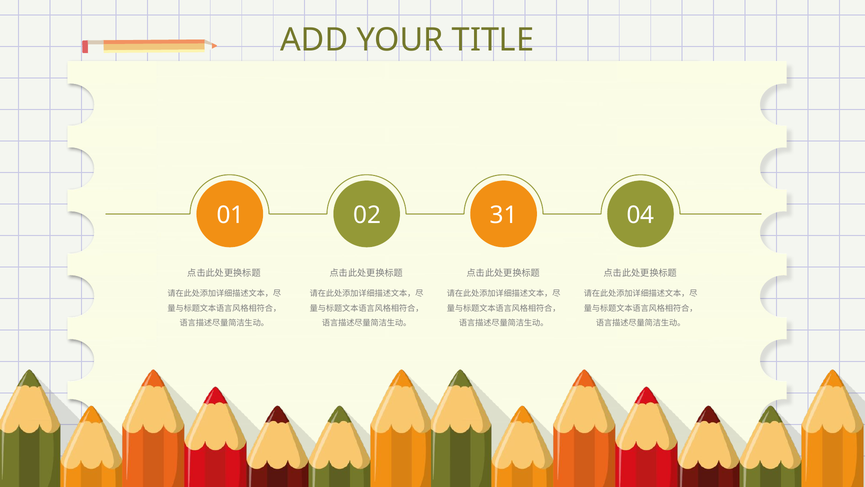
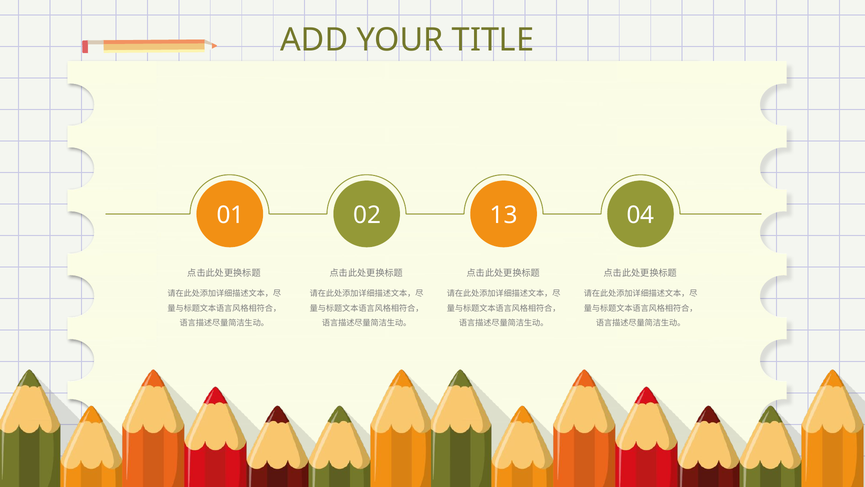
31: 31 -> 13
